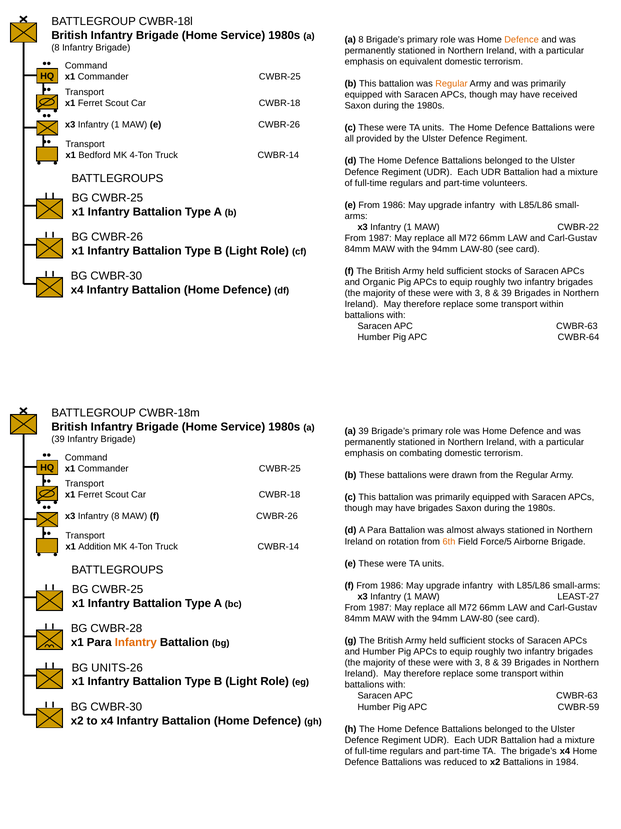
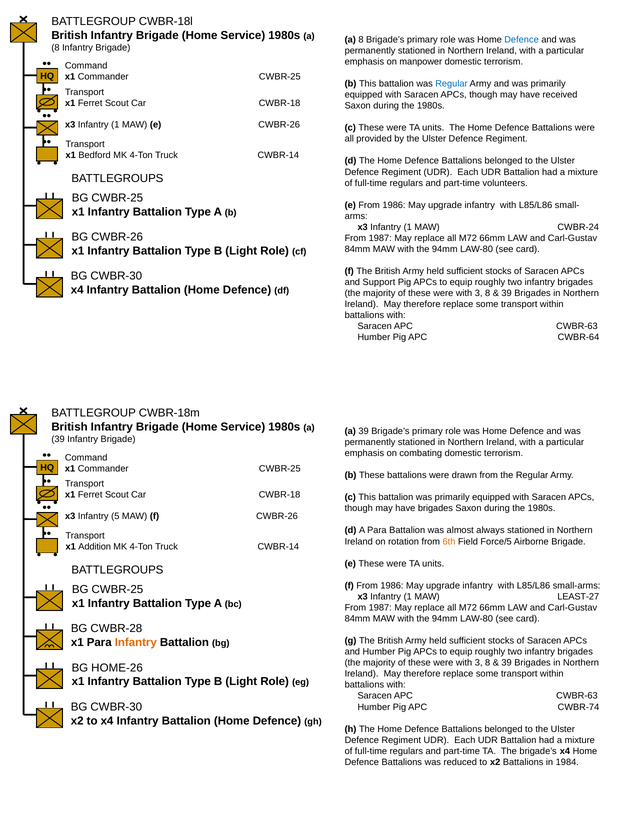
Defence at (522, 40) colour: orange -> blue
equivalent: equivalent -> manpower
Regular at (451, 84) colour: orange -> blue
CWBR-22: CWBR-22 -> CWBR-24
Organic: Organic -> Support
Infantry 8: 8 -> 5
UNITS-26: UNITS-26 -> HOME-26
CWBR-59: CWBR-59 -> CWBR-74
